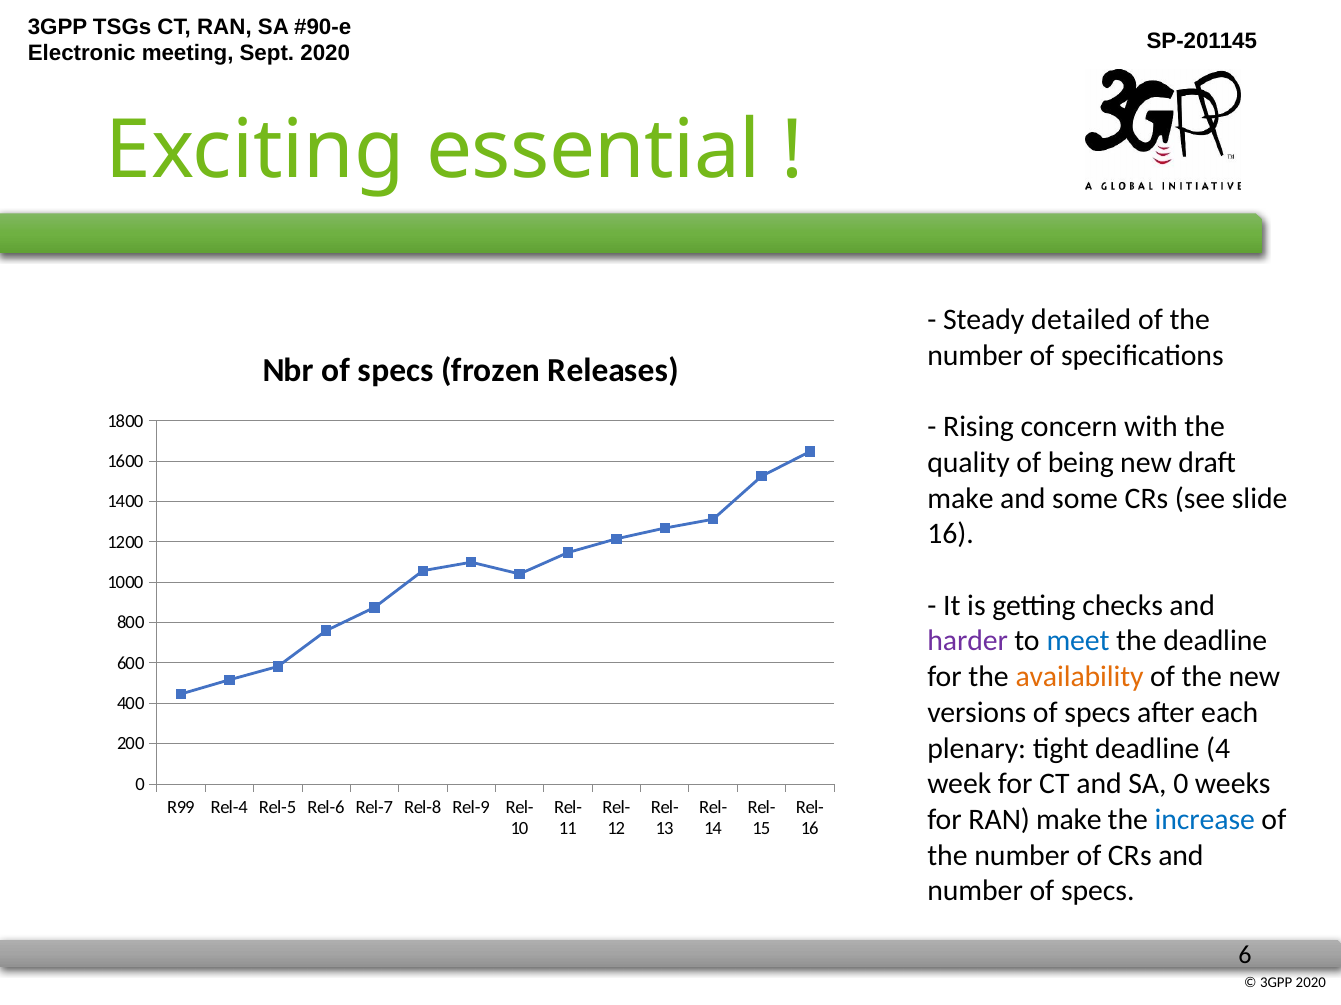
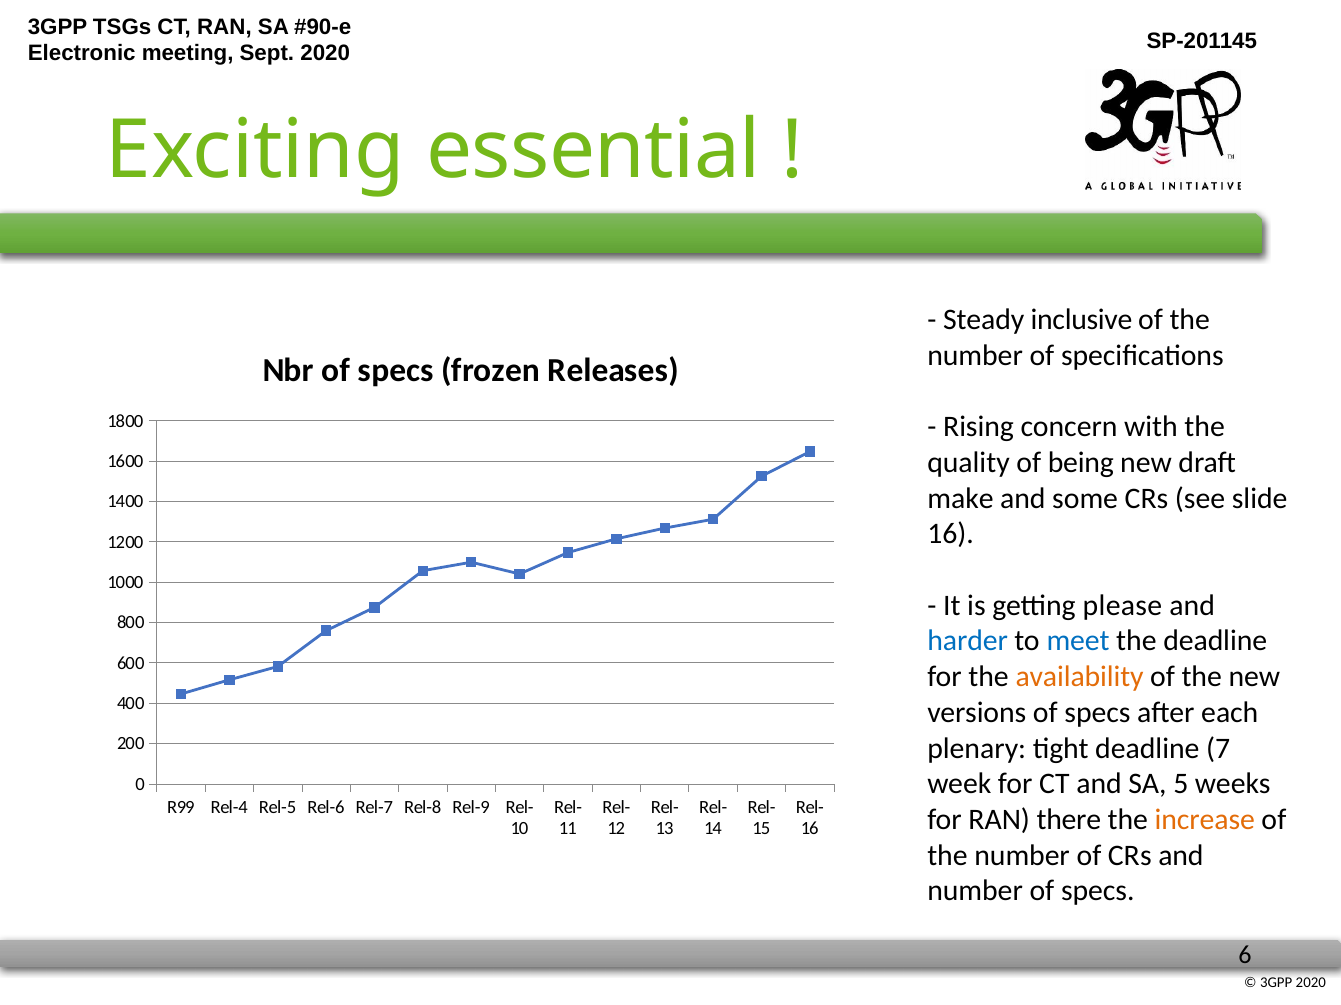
detailed: detailed -> inclusive
checks: checks -> please
harder colour: purple -> blue
4: 4 -> 7
SA 0: 0 -> 5
RAN make: make -> there
increase colour: blue -> orange
